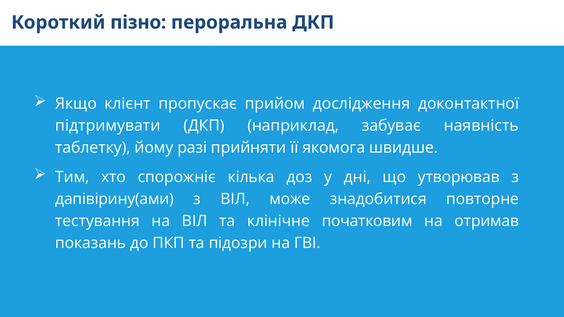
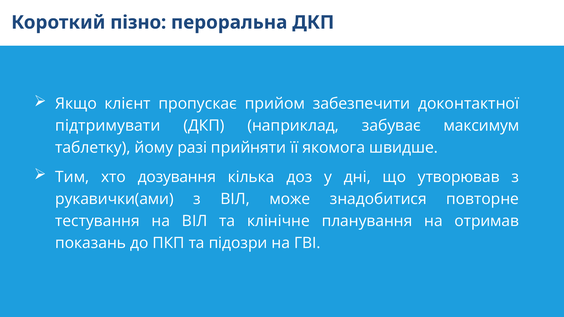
дослідження: дослідження -> забезпечити
наявність: наявність -> максимум
спорожніє: спорожніє -> дозування
дапівірину(ами: дапівірину(ами -> рукавички(ами
початковим: початковим -> планування
